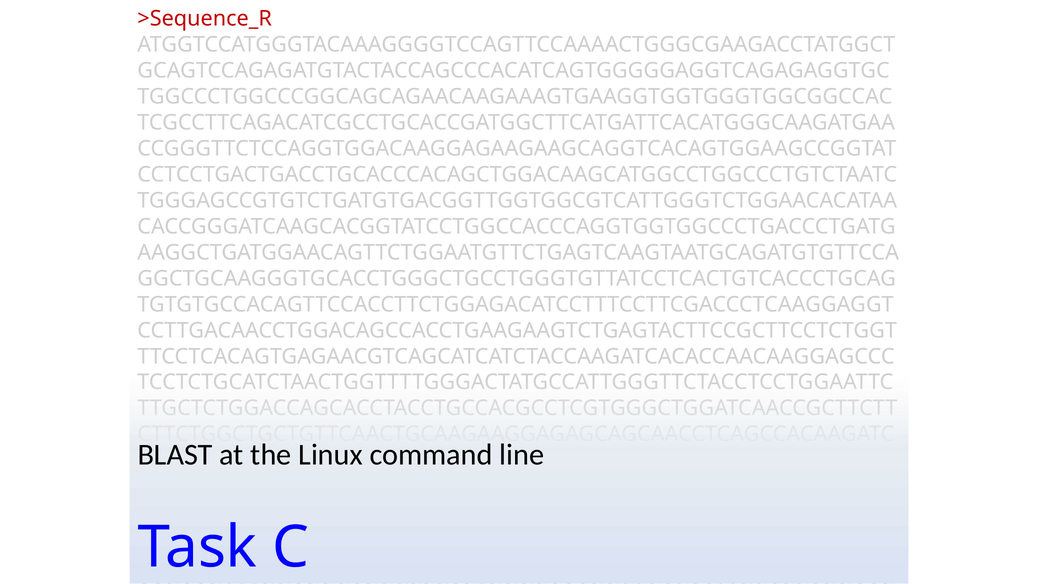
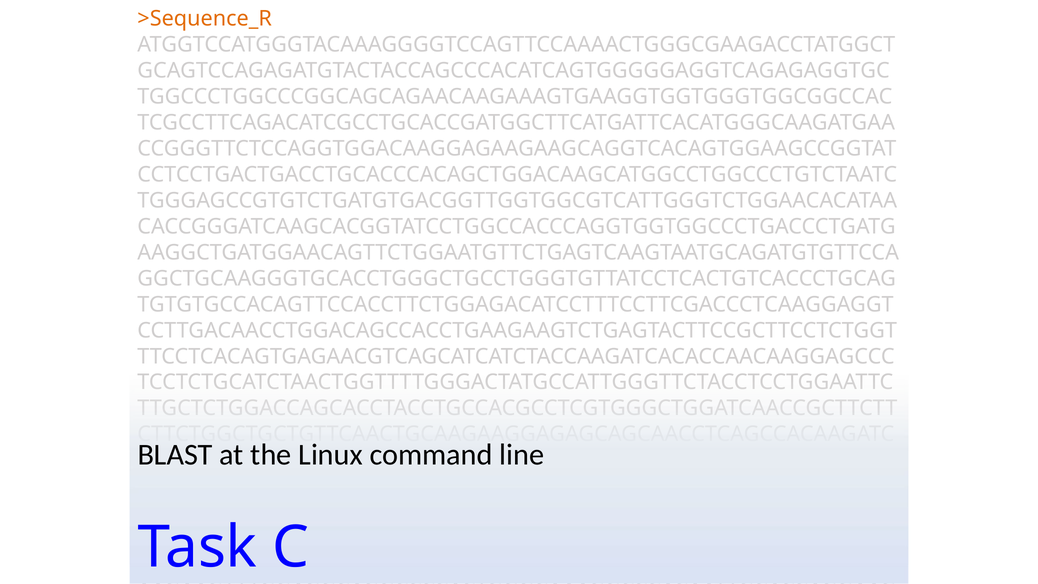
>Sequence_R colour: red -> orange
